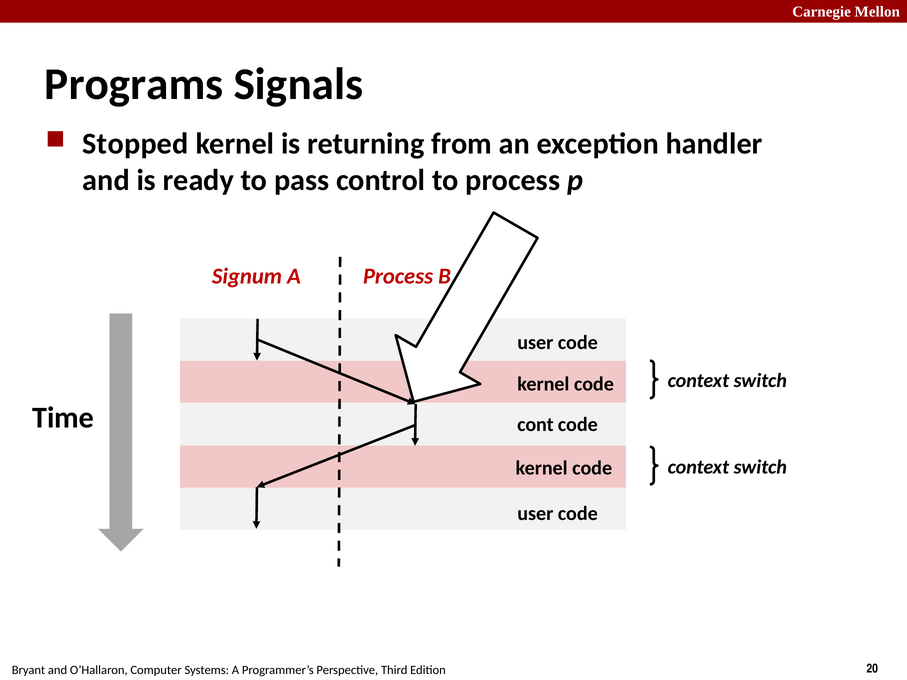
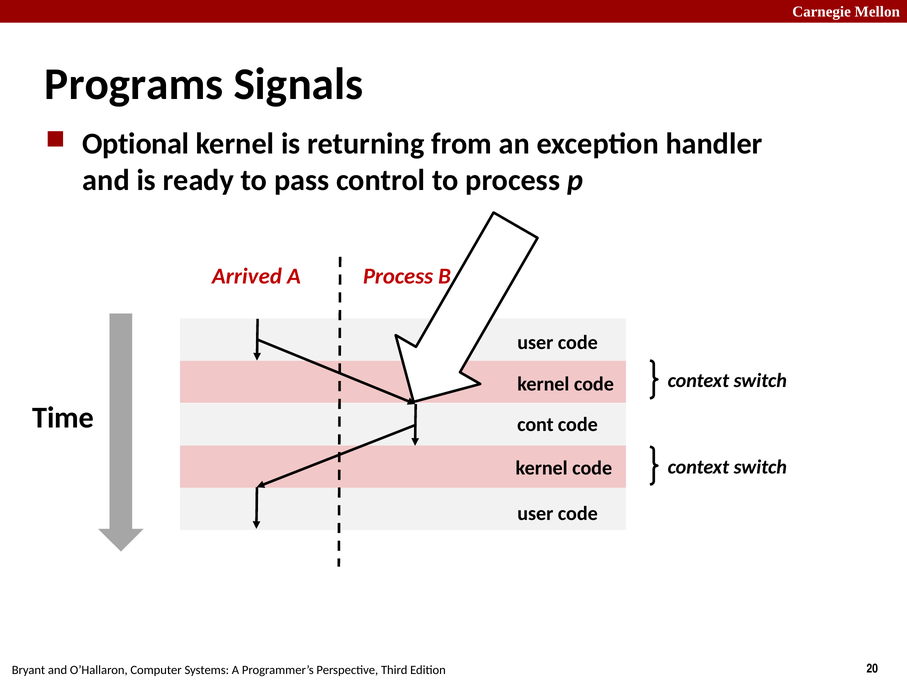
Stopped: Stopped -> Optional
Signum: Signum -> Arrived
